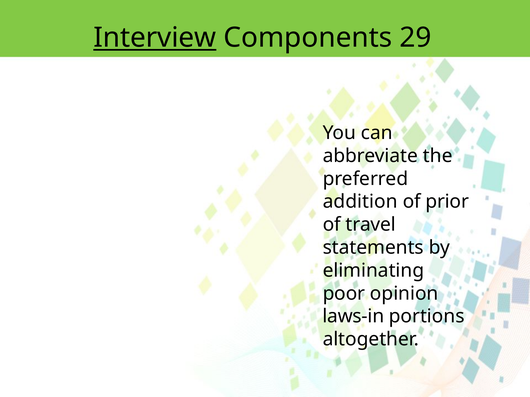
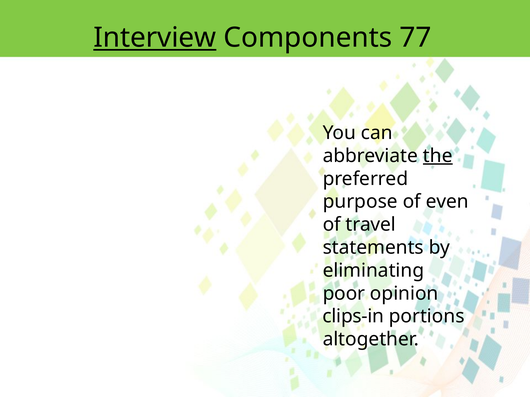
29: 29 -> 77
the underline: none -> present
addition: addition -> purpose
prior: prior -> even
laws-in: laws-in -> clips-in
